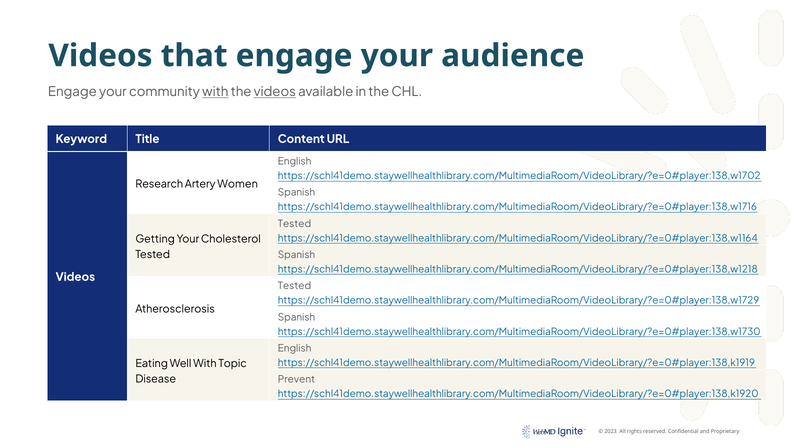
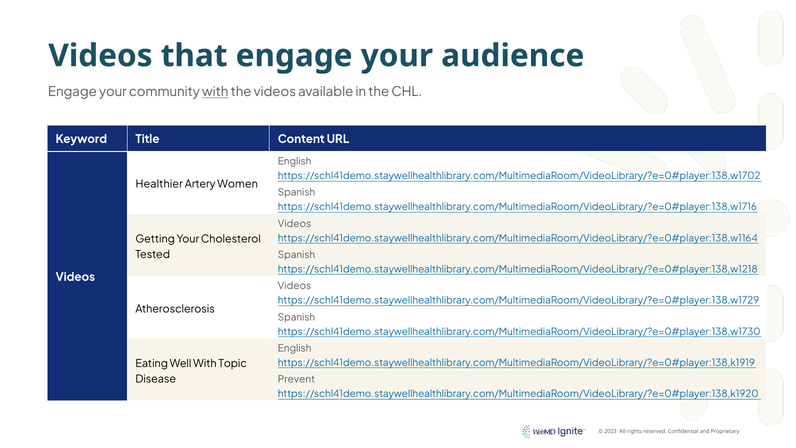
videos at (275, 92) underline: present -> none
Research: Research -> Healthier
Tested at (295, 224): Tested -> Videos
Tested at (295, 286): Tested -> Videos
